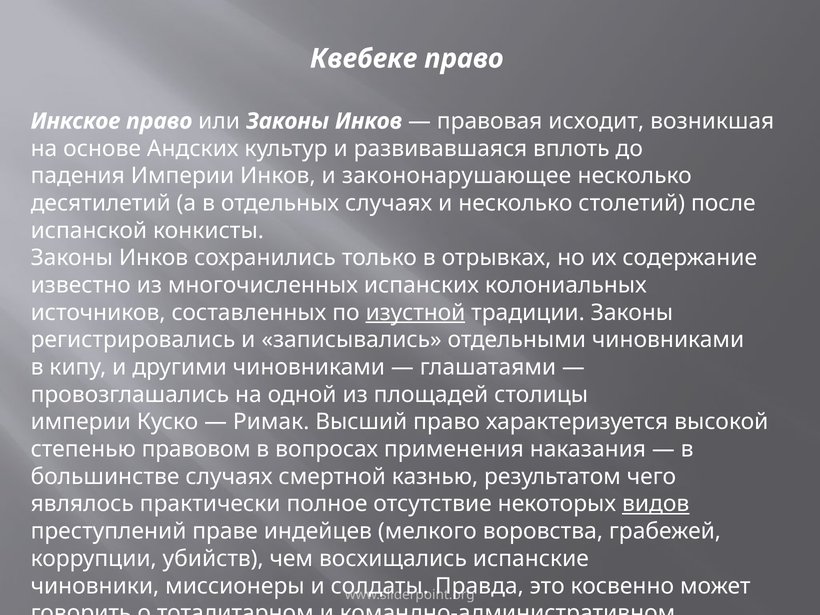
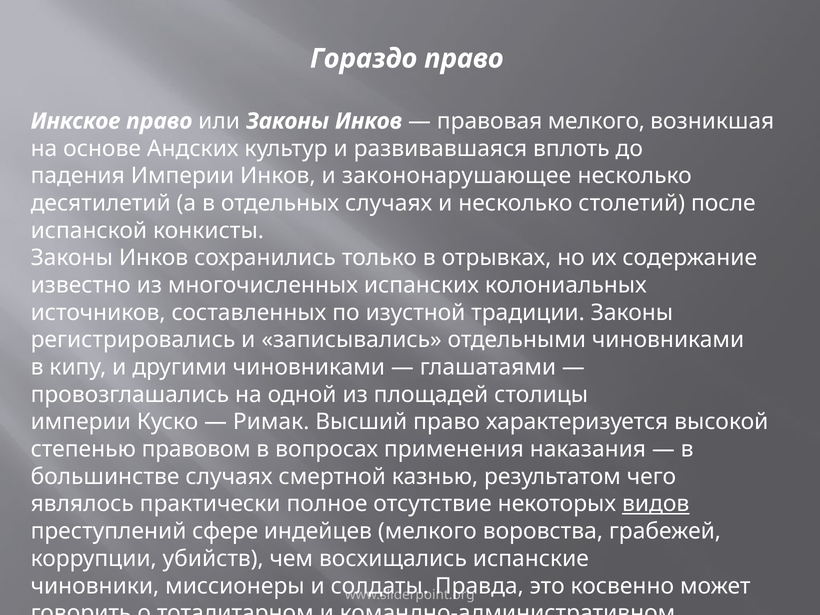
Квебеке: Квебеке -> Гораздо
правовая исходит: исходит -> мелкого
изустной underline: present -> none
праве: праве -> сфере
